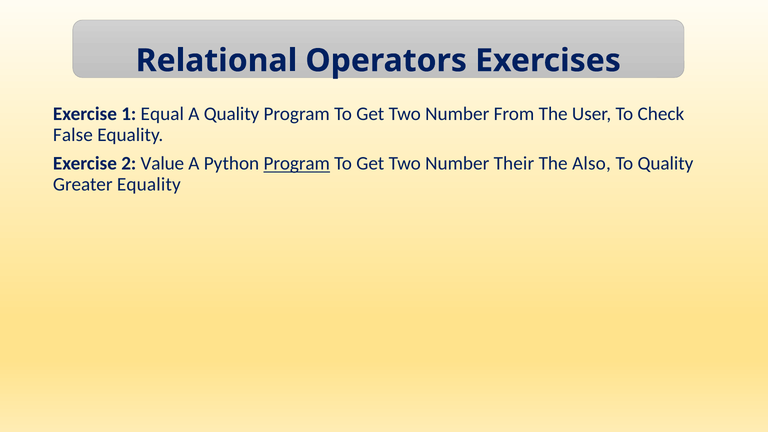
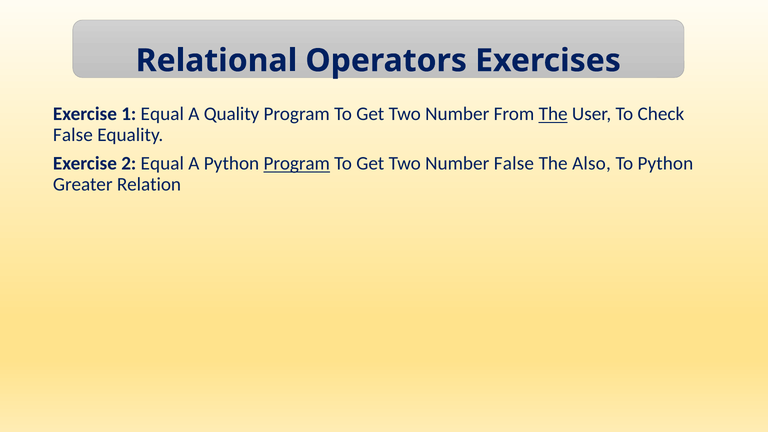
The at (553, 114) underline: none -> present
2 Value: Value -> Equal
Number Their: Their -> False
To Quality: Quality -> Python
Greater Equality: Equality -> Relation
